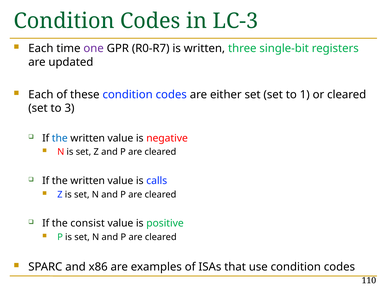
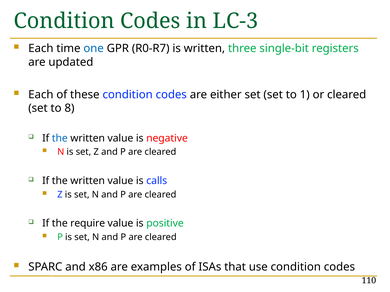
one colour: purple -> blue
3: 3 -> 8
consist: consist -> require
